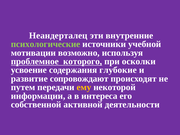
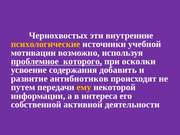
Неандерталец: Неандерталец -> Чернохвостых
психологические colour: light green -> yellow
глубокие: глубокие -> добавить
сопровождают: сопровождают -> антибиотиков
